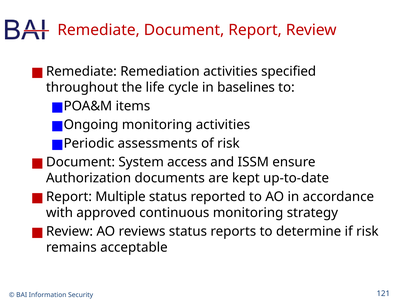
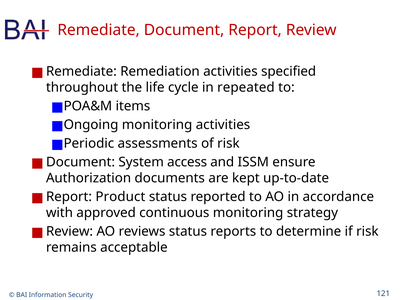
baselines: baselines -> repeated
Multiple: Multiple -> Product
